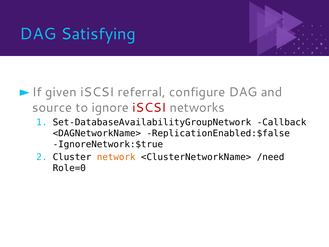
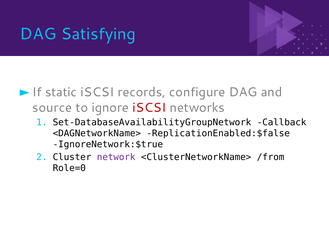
given: given -> static
referral: referral -> records
network colour: orange -> purple
/need: /need -> /from
